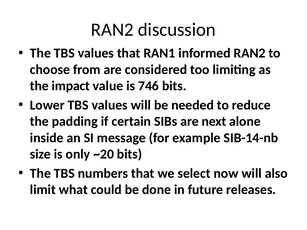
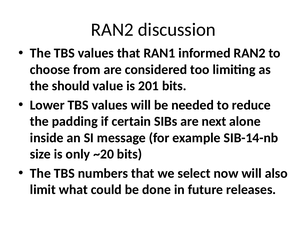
impact: impact -> should
746: 746 -> 201
